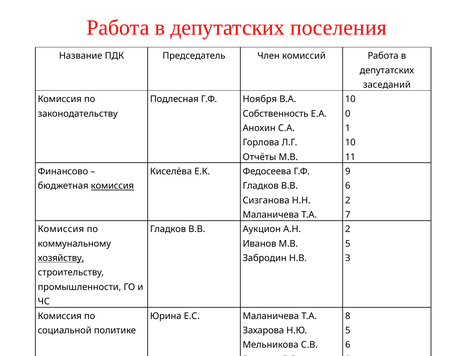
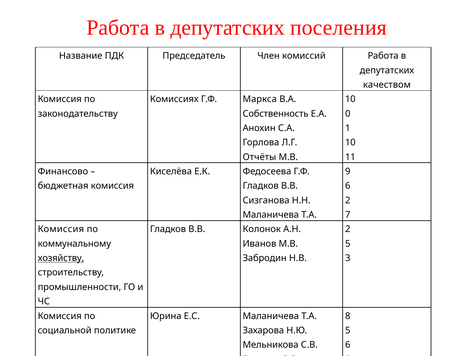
заседаний: заседаний -> качеством
Подлесная: Подлесная -> Комиссиях
Ноября: Ноября -> Маркса
комиссия at (112, 186) underline: present -> none
Аукцион: Аукцион -> Колонок
